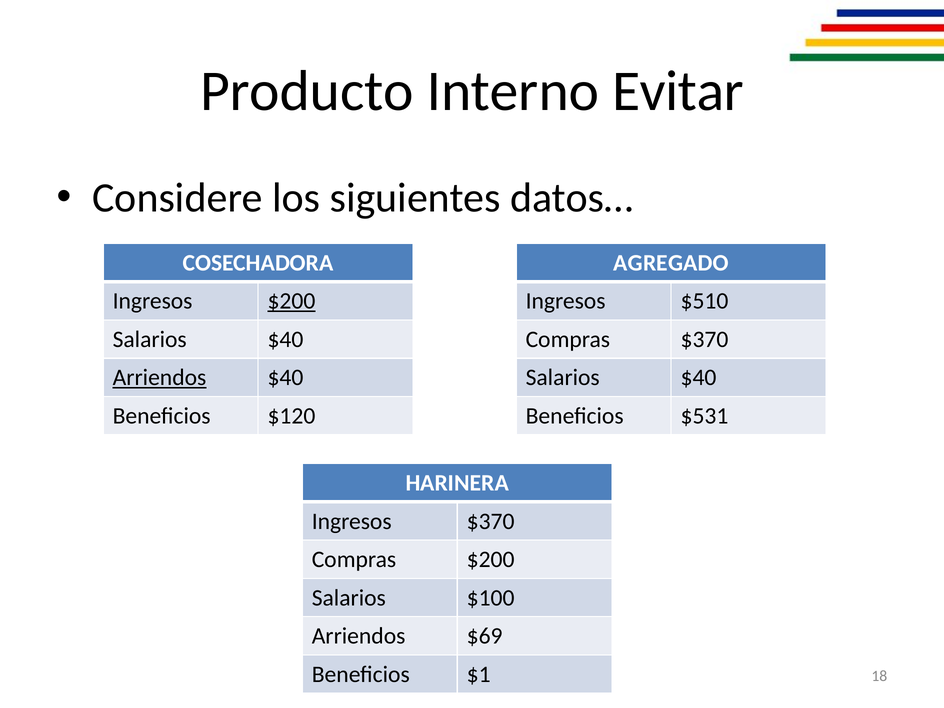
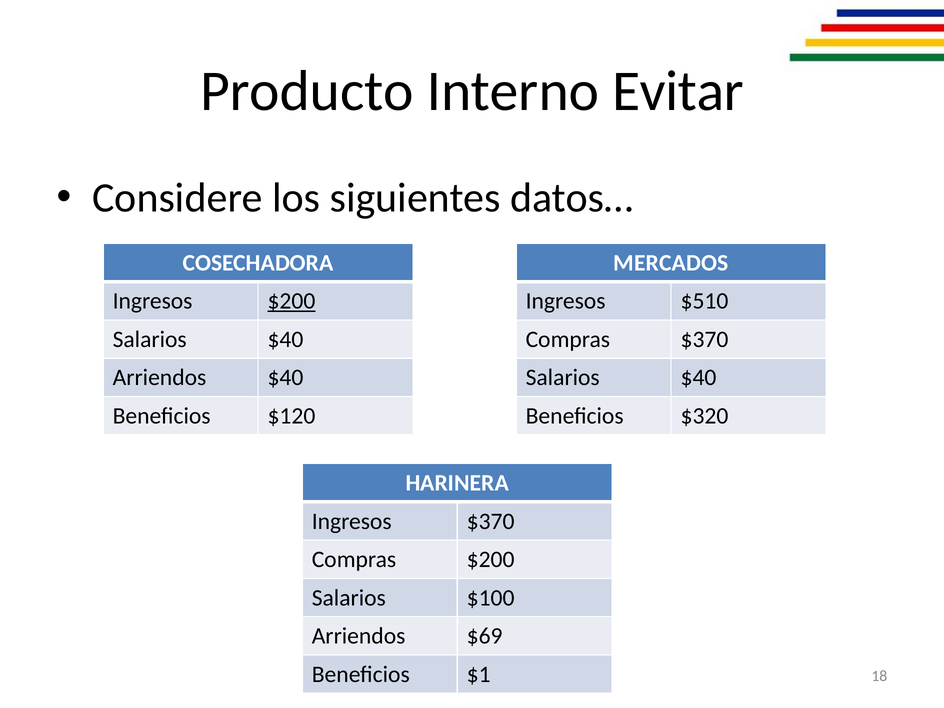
AGREGADO: AGREGADO -> MERCADOS
Arriendos at (159, 378) underline: present -> none
$531: $531 -> $320
